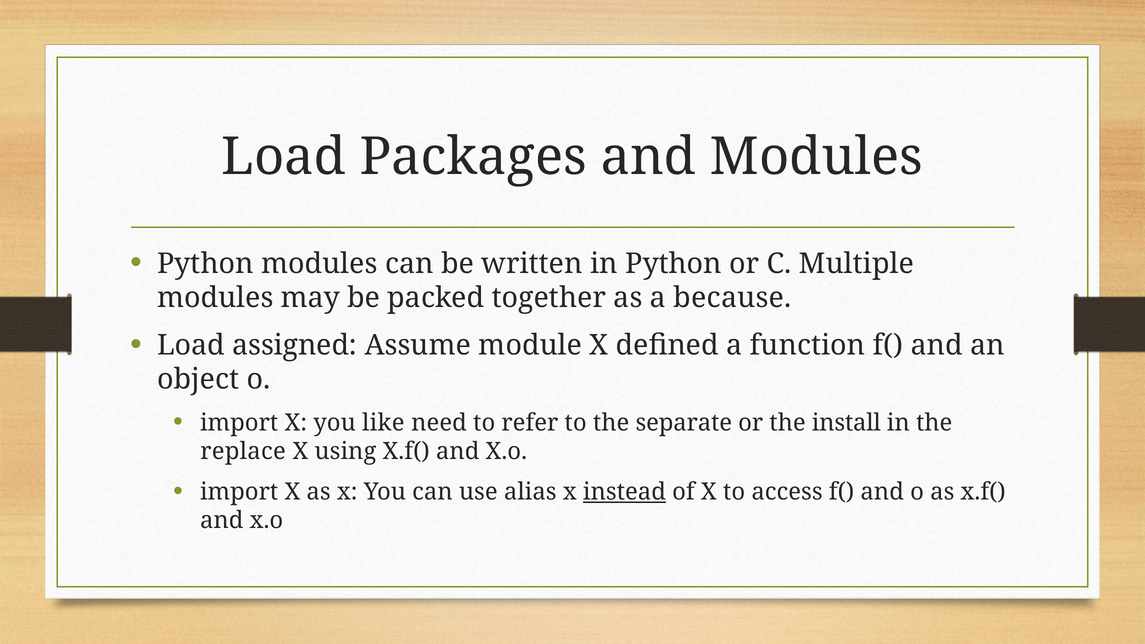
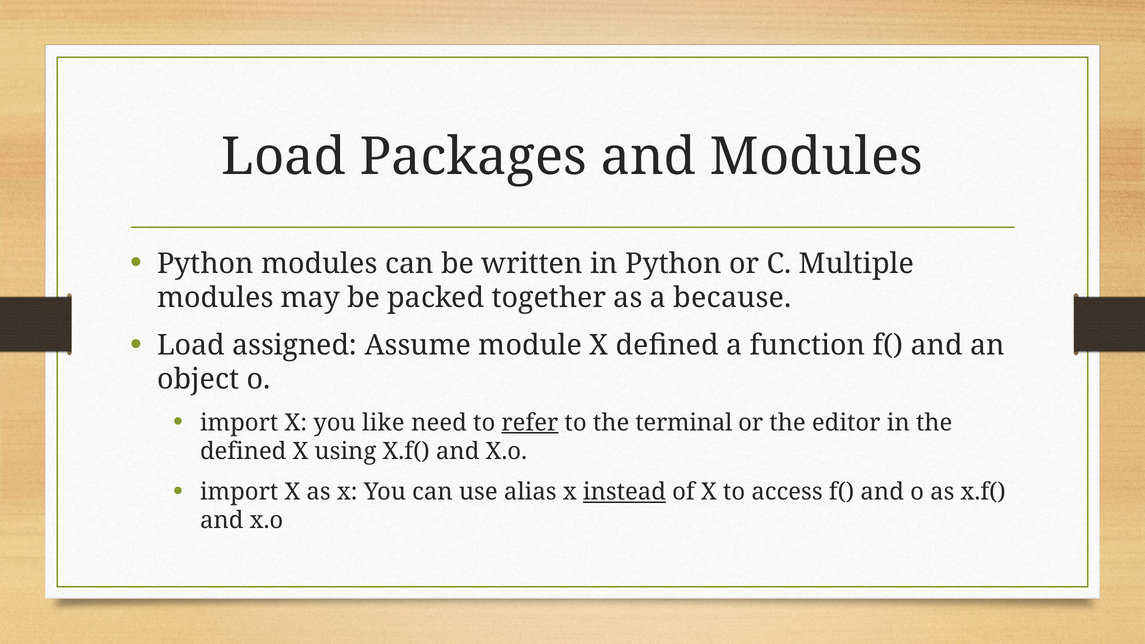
refer underline: none -> present
separate: separate -> terminal
install: install -> editor
replace at (243, 451): replace -> defined
